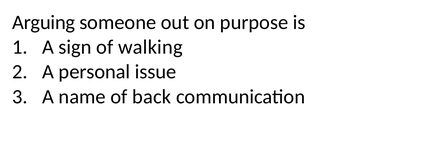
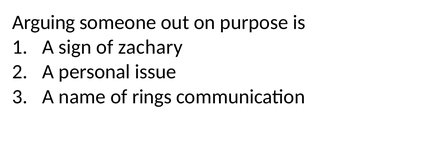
walking: walking -> zachary
back: back -> rings
